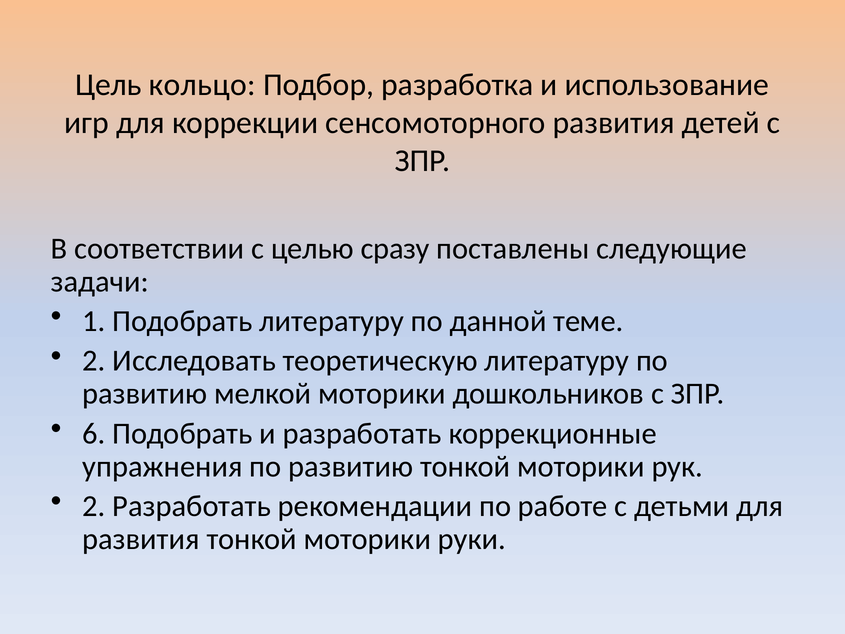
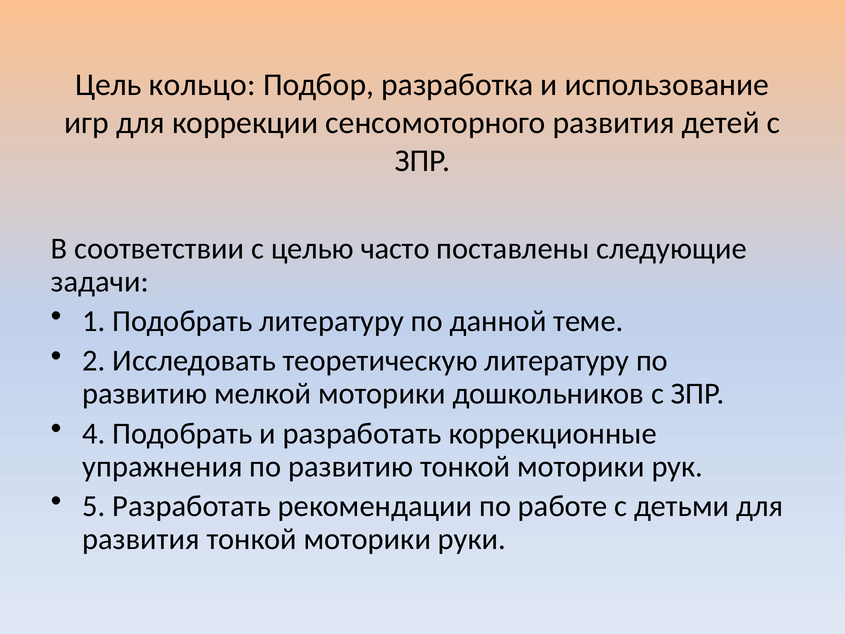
сразу: сразу -> часто
6: 6 -> 4
2 at (94, 506): 2 -> 5
